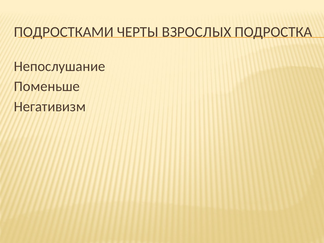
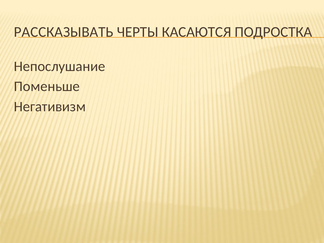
ПОДРОСТКАМИ: ПОДРОСТКАМИ -> РАССКАЗЫВАТЬ
ВЗРОСЛЫХ: ВЗРОСЛЫХ -> КАСАЮТСЯ
